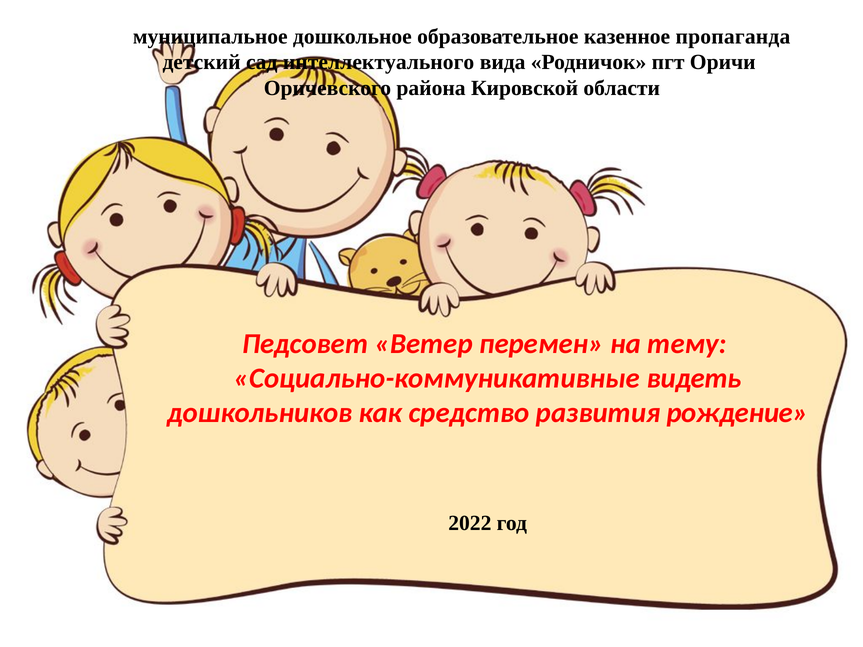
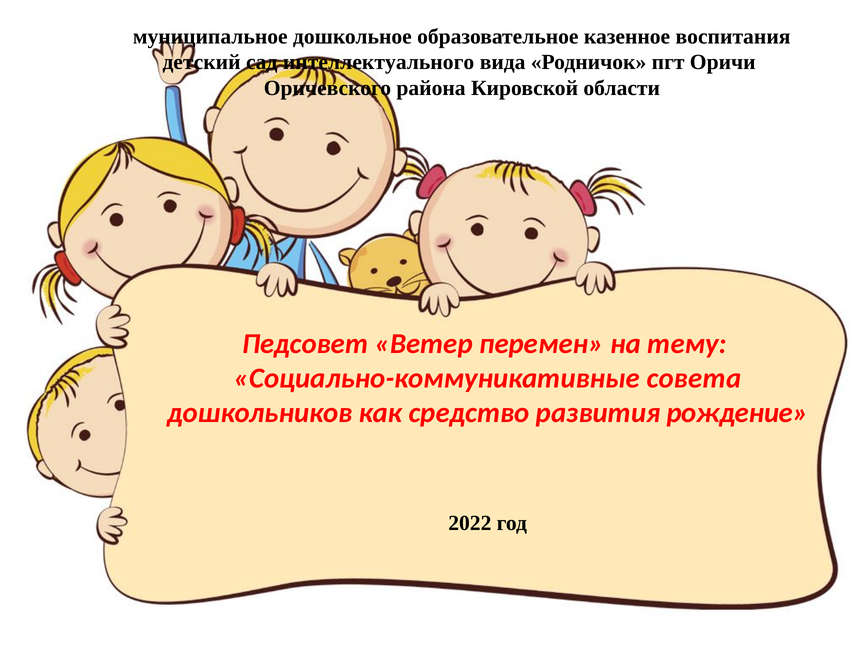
пропаганда: пропаганда -> воспитания
видеть: видеть -> совета
